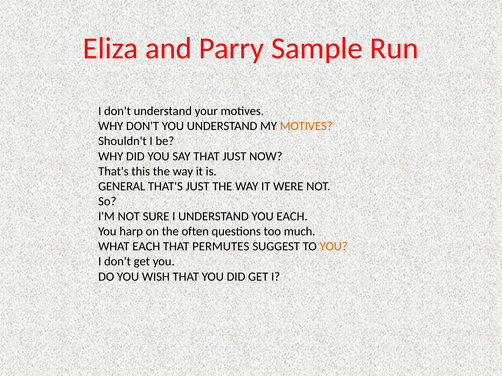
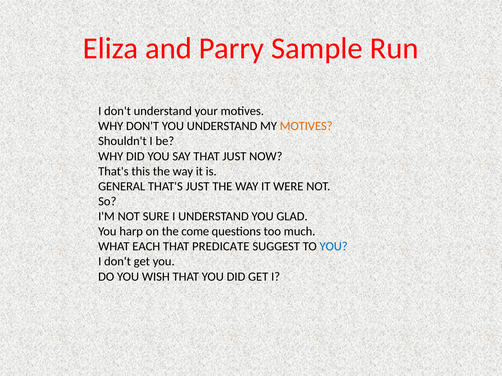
YOU EACH: EACH -> GLAD
often: often -> come
PERMUTES: PERMUTES -> PREDICATE
YOU at (334, 247) colour: orange -> blue
